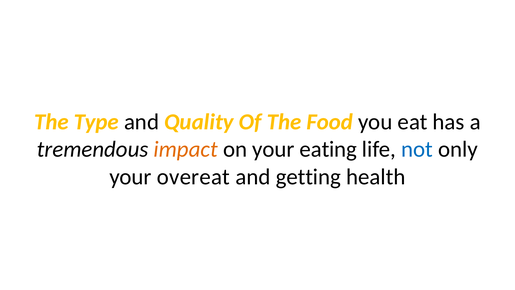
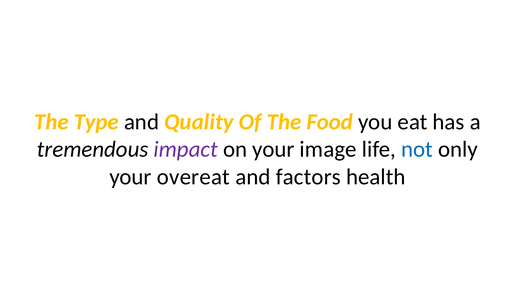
impact colour: orange -> purple
eating: eating -> image
getting: getting -> factors
